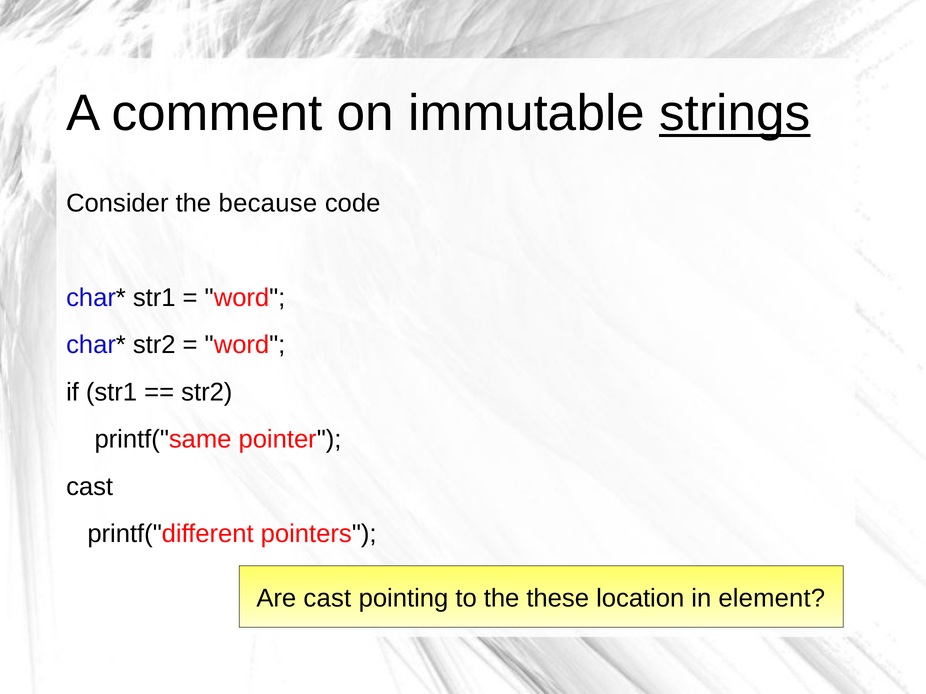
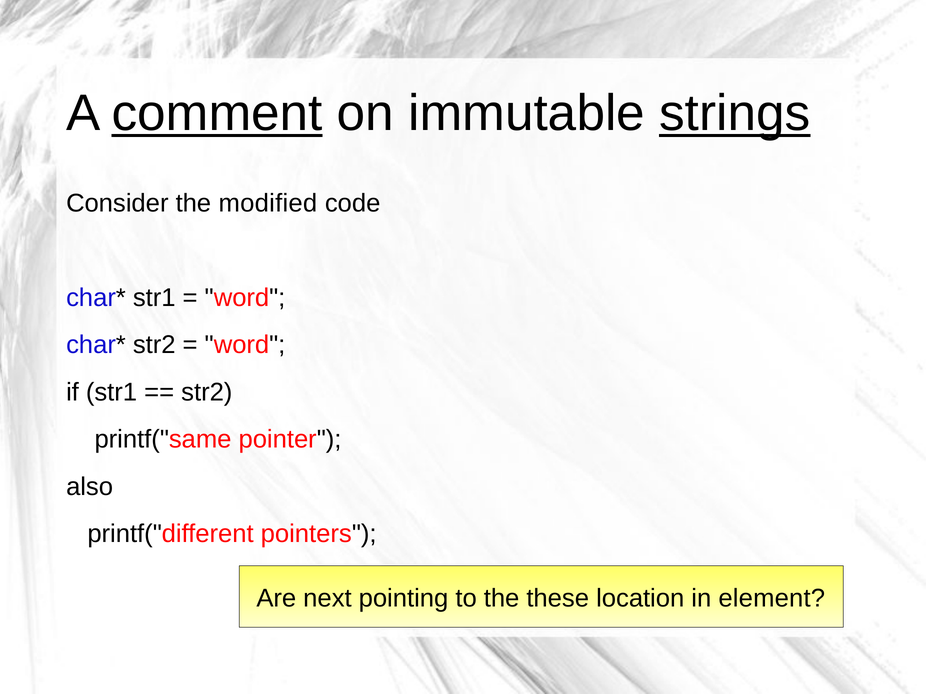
comment underline: none -> present
because: because -> modified
cast at (90, 487): cast -> also
Are cast: cast -> next
